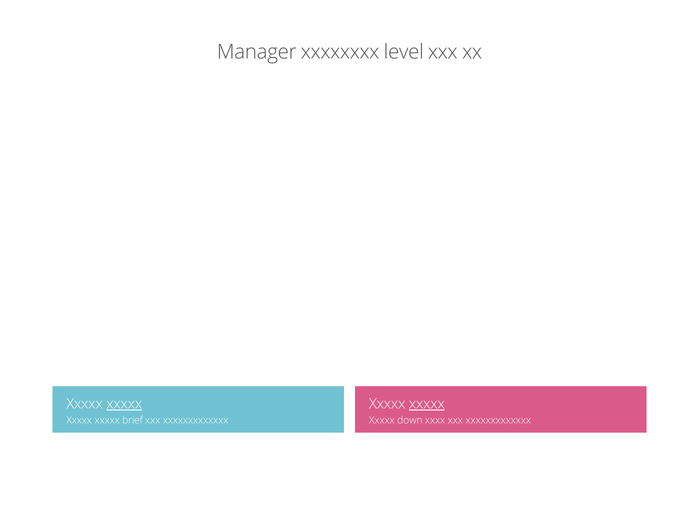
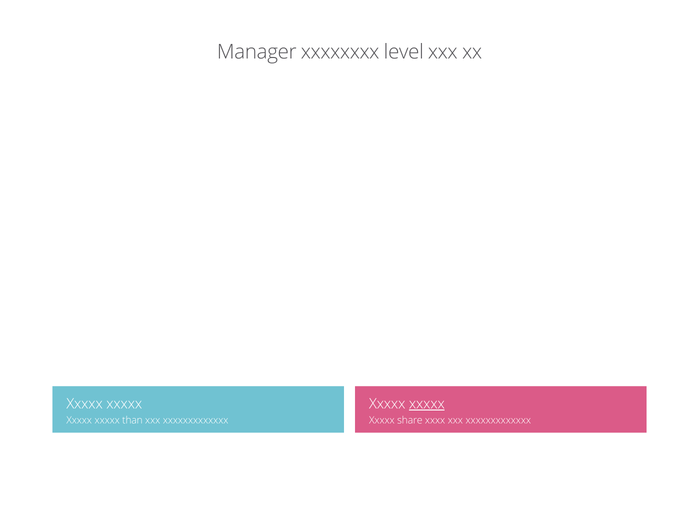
xxxxx at (124, 404) underline: present -> none
brief: brief -> than
down: down -> share
